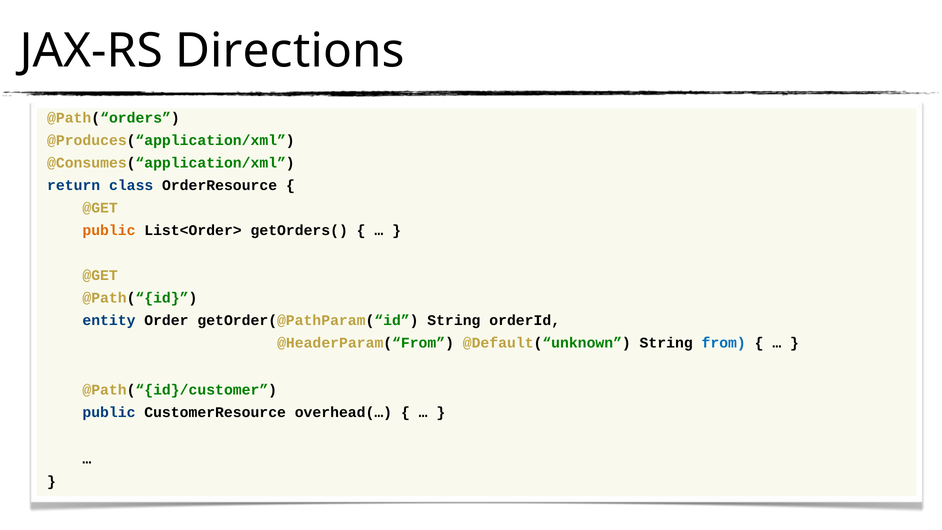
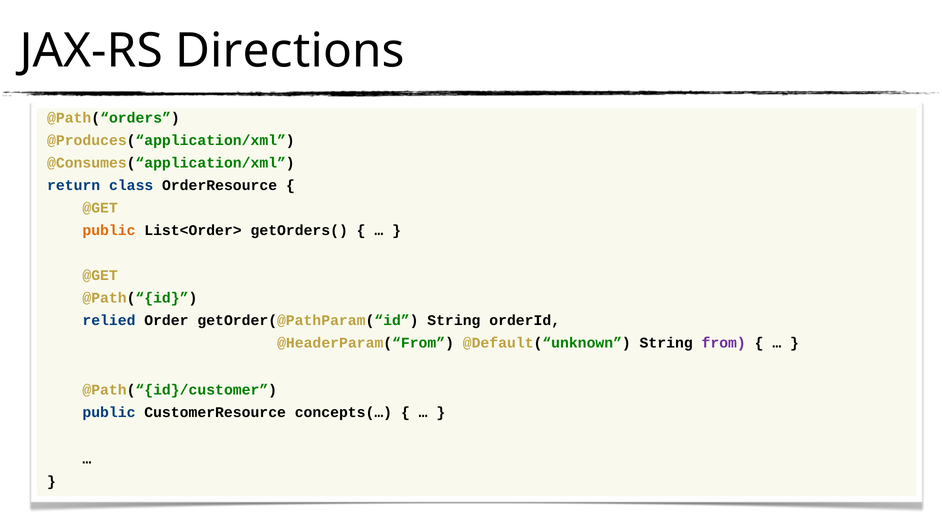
entity: entity -> relied
from colour: blue -> purple
overhead(…: overhead(… -> concepts(…
